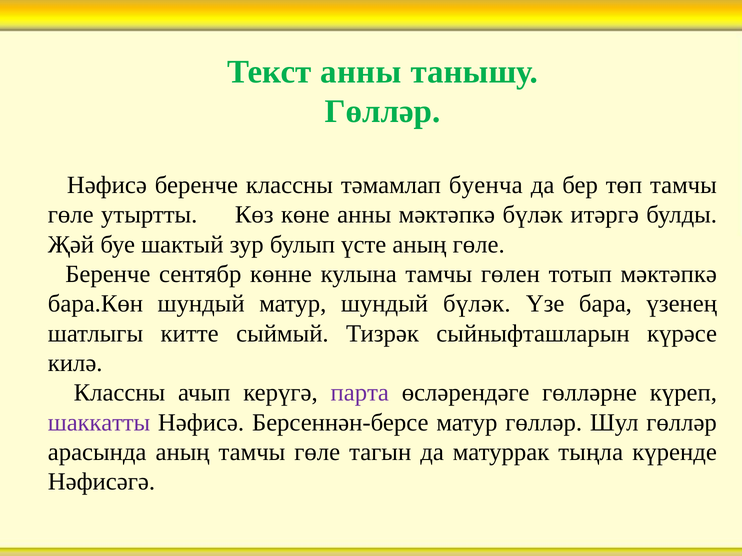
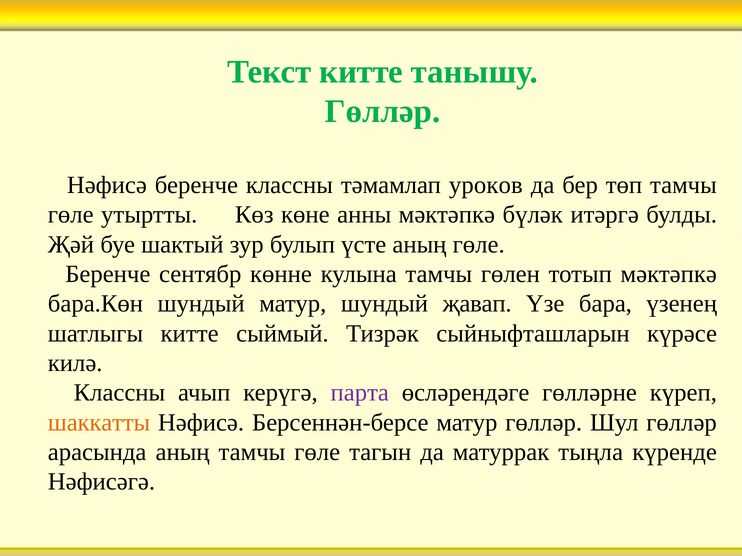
Текст анны: анны -> китте
буенча: буенча -> уроков
шундый бүләк: бүләк -> җавап
шаккатты colour: purple -> orange
